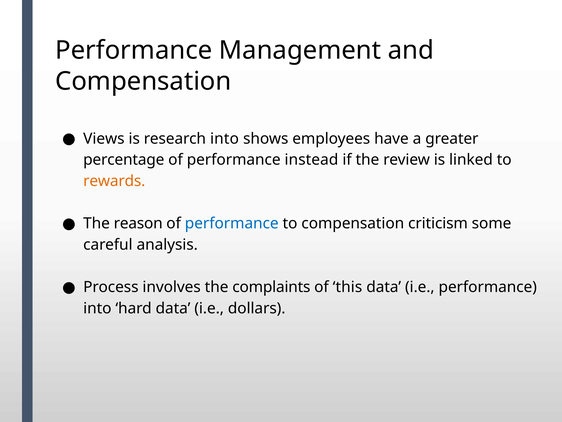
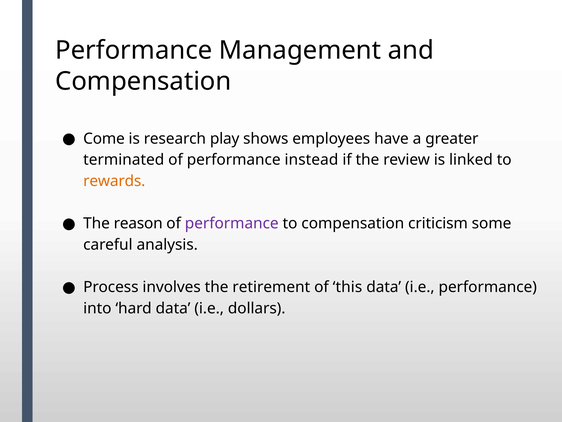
Views: Views -> Come
research into: into -> play
percentage: percentage -> terminated
performance at (232, 223) colour: blue -> purple
complaints: complaints -> retirement
